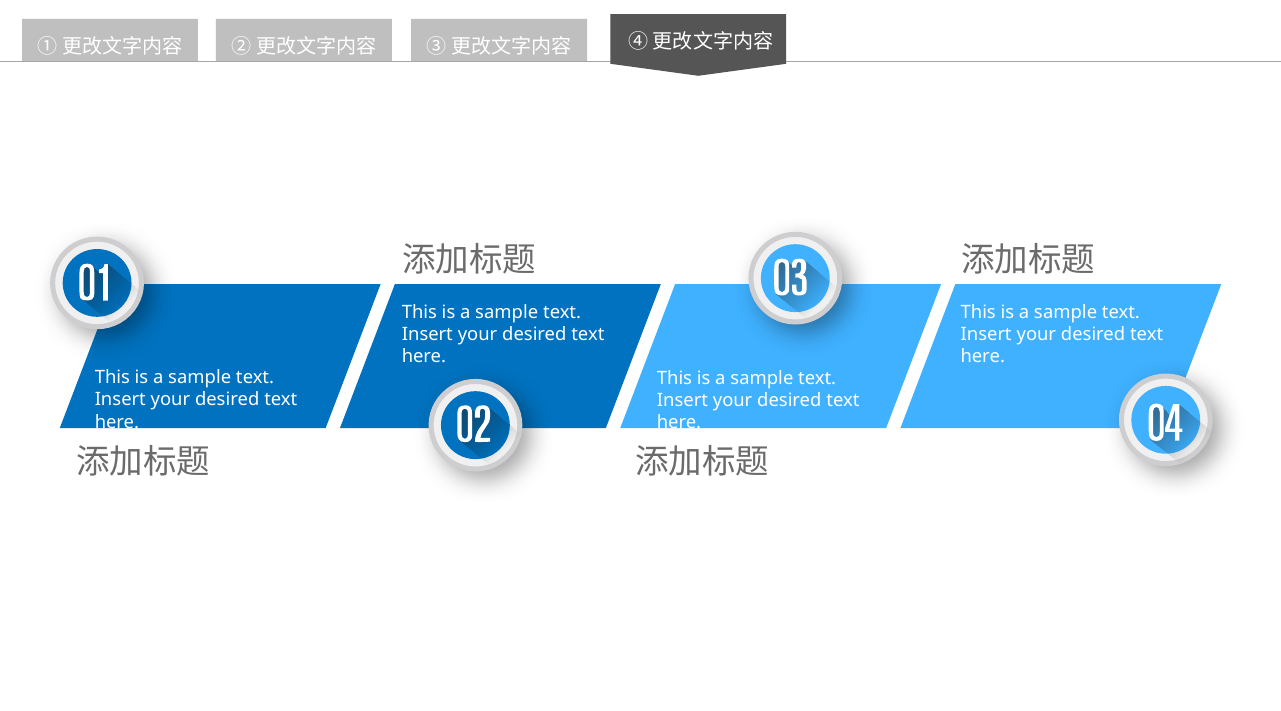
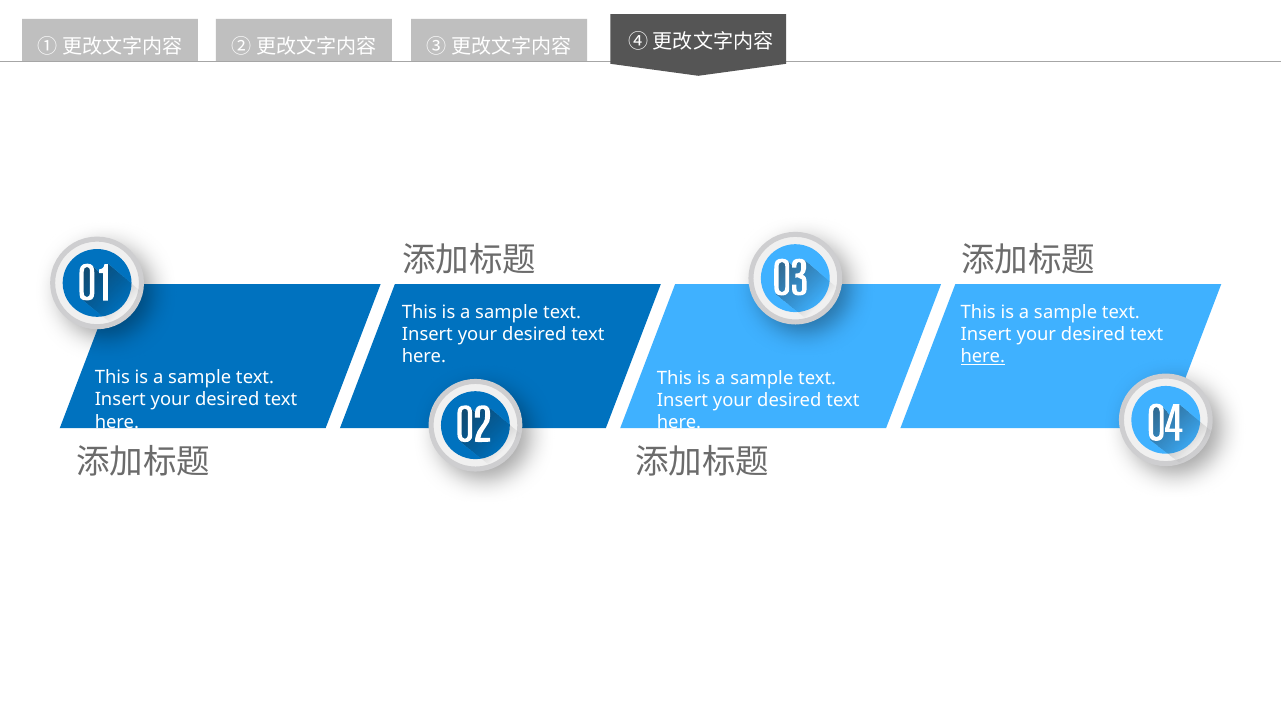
here at (983, 356) underline: none -> present
